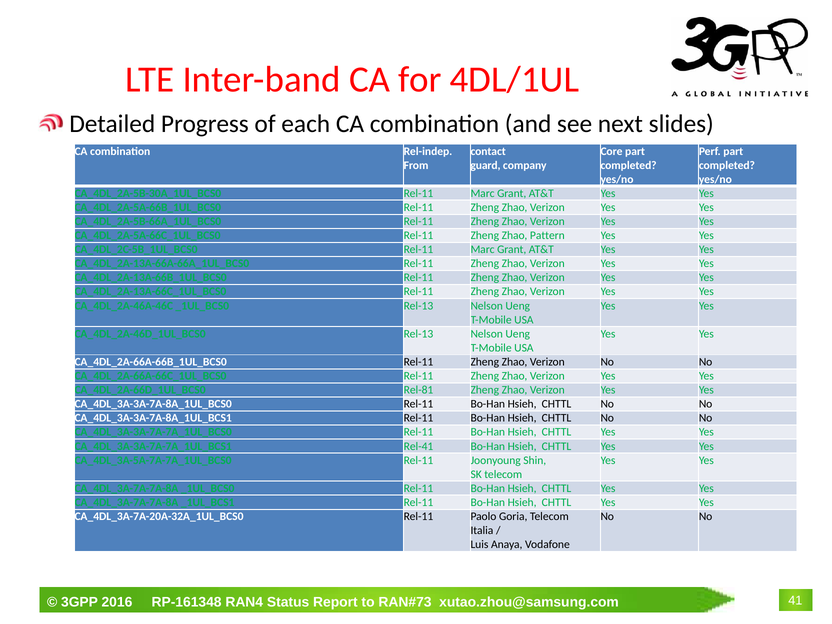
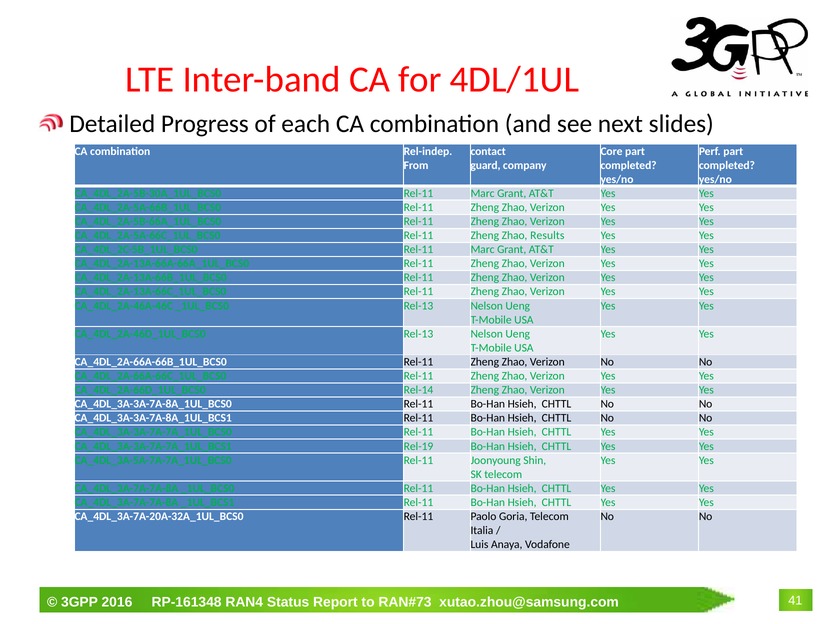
Pattern: Pattern -> Results
Rel-81: Rel-81 -> Rel-14
Rel-41: Rel-41 -> Rel-19
